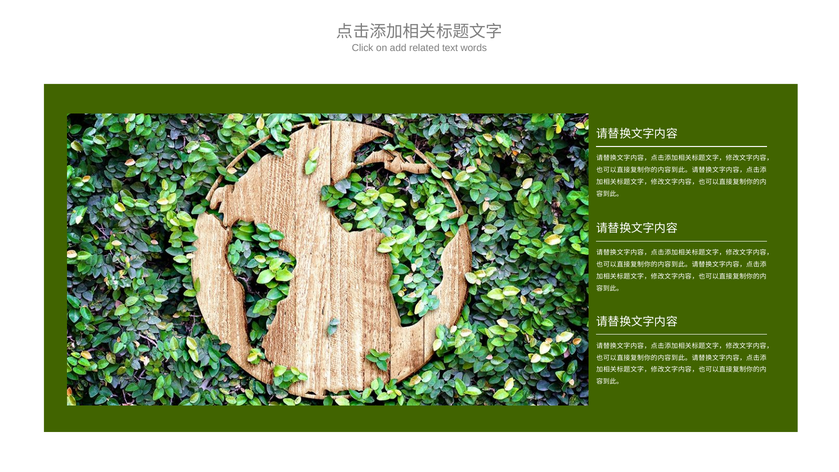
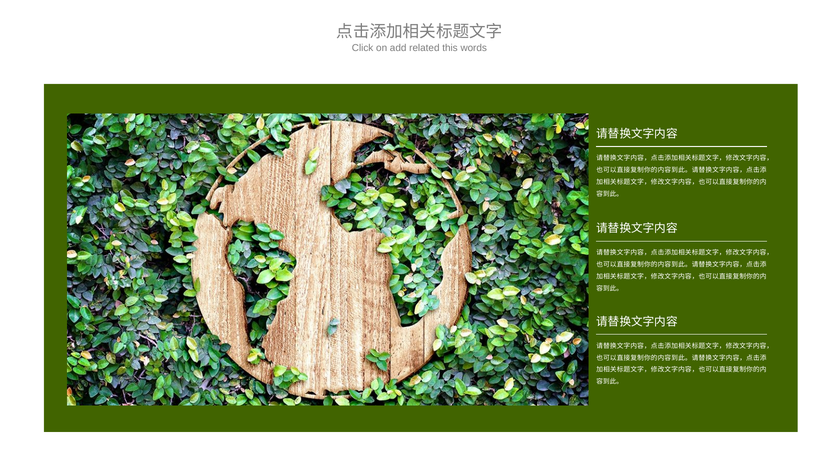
text: text -> this
